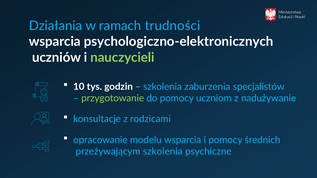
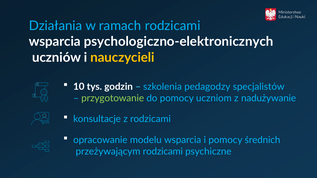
ramach trudności: trudności -> rodzicami
nauczycieli colour: light green -> yellow
zaburzenia: zaburzenia -> pedagodzy
przeżywającym szkolenia: szkolenia -> rodzicami
